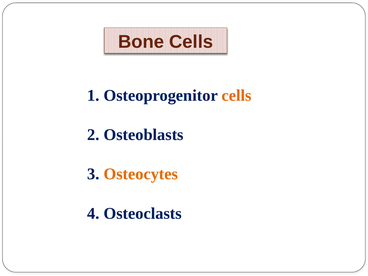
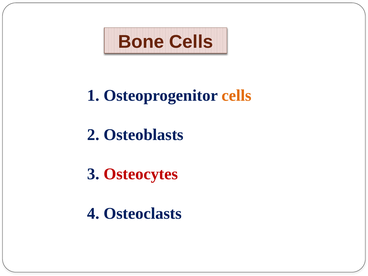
Osteocytes colour: orange -> red
